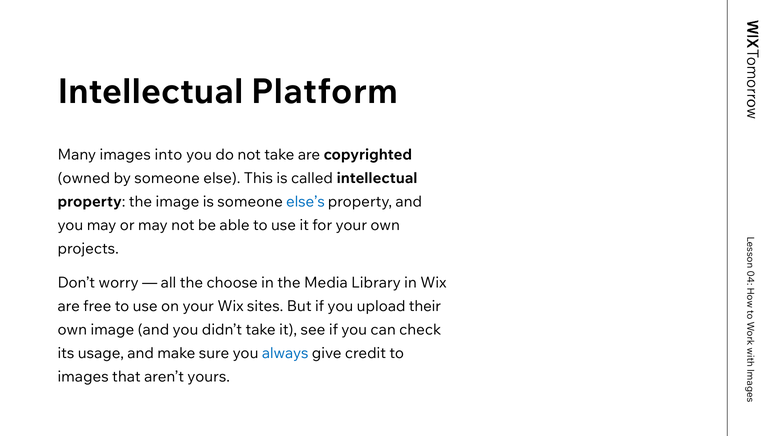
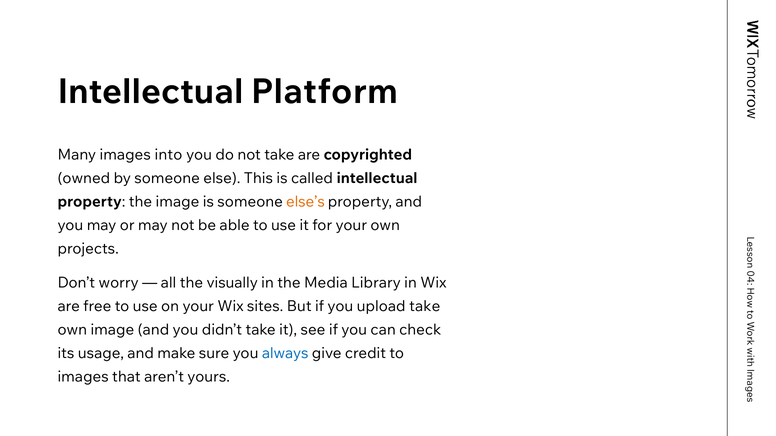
else’s colour: blue -> orange
choose: choose -> visually
upload their: their -> take
